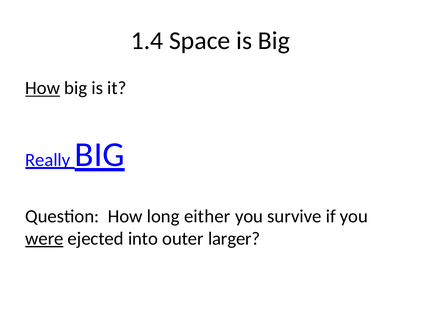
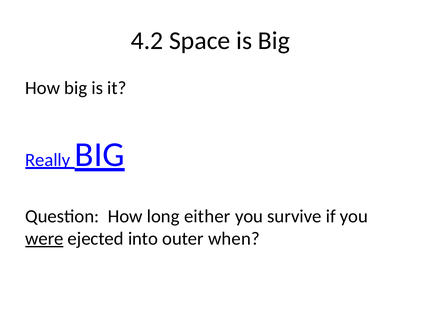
1.4: 1.4 -> 4.2
How at (43, 88) underline: present -> none
larger: larger -> when
